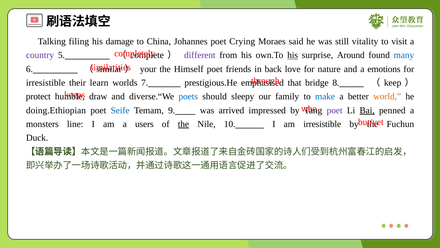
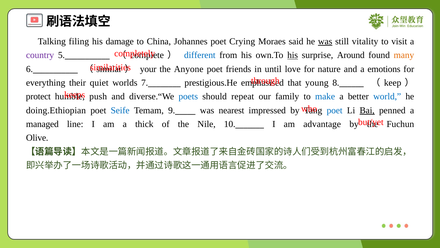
was at (325, 41) underline: none -> present
different colour: purple -> blue
many colour: blue -> orange
Himself: Himself -> Anyone
back: back -> until
irresistible at (46, 83): irresistible -> everything
learn: learn -> quiet
bridge: bridge -> young
draw: draw -> push
sleepy: sleepy -> repeat
world colour: orange -> blue
arrived: arrived -> nearest
poet at (335, 110) colour: purple -> blue
monsters: monsters -> managed
users: users -> thick
the at (183, 124) underline: present -> none
am irresistible: irresistible -> advantage
Duck: Duck -> Olive
